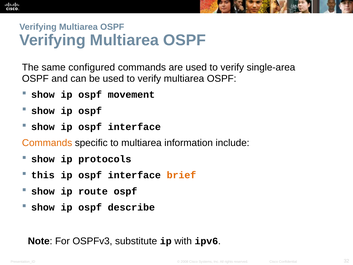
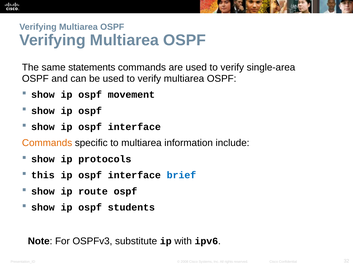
configured: configured -> statements
brief colour: orange -> blue
describe: describe -> students
